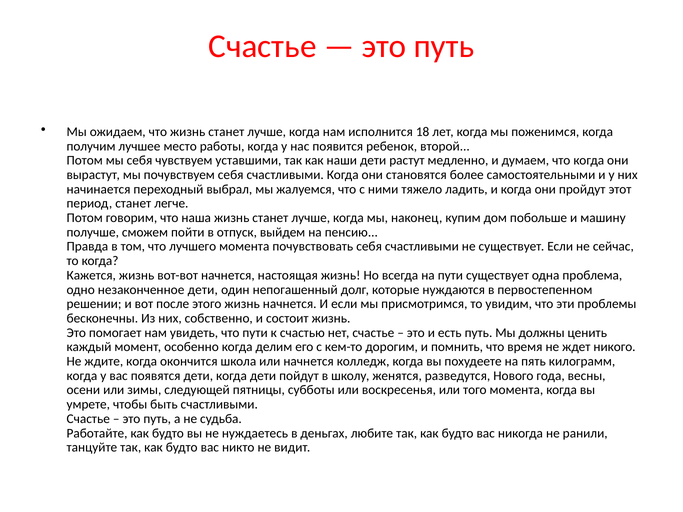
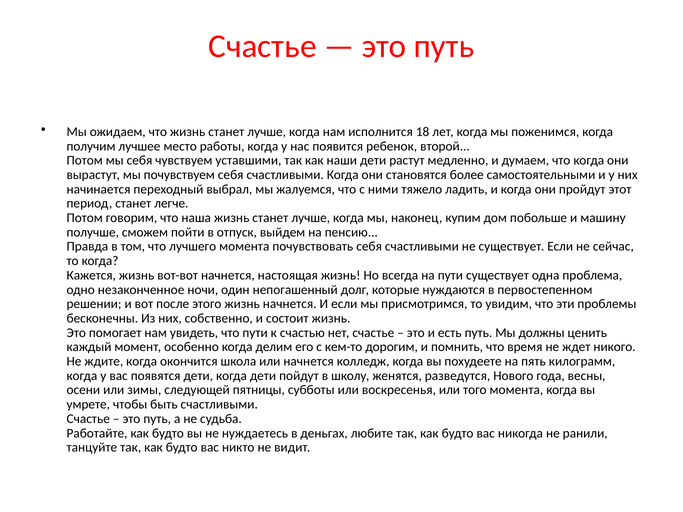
незаконченное дети: дети -> ночи
